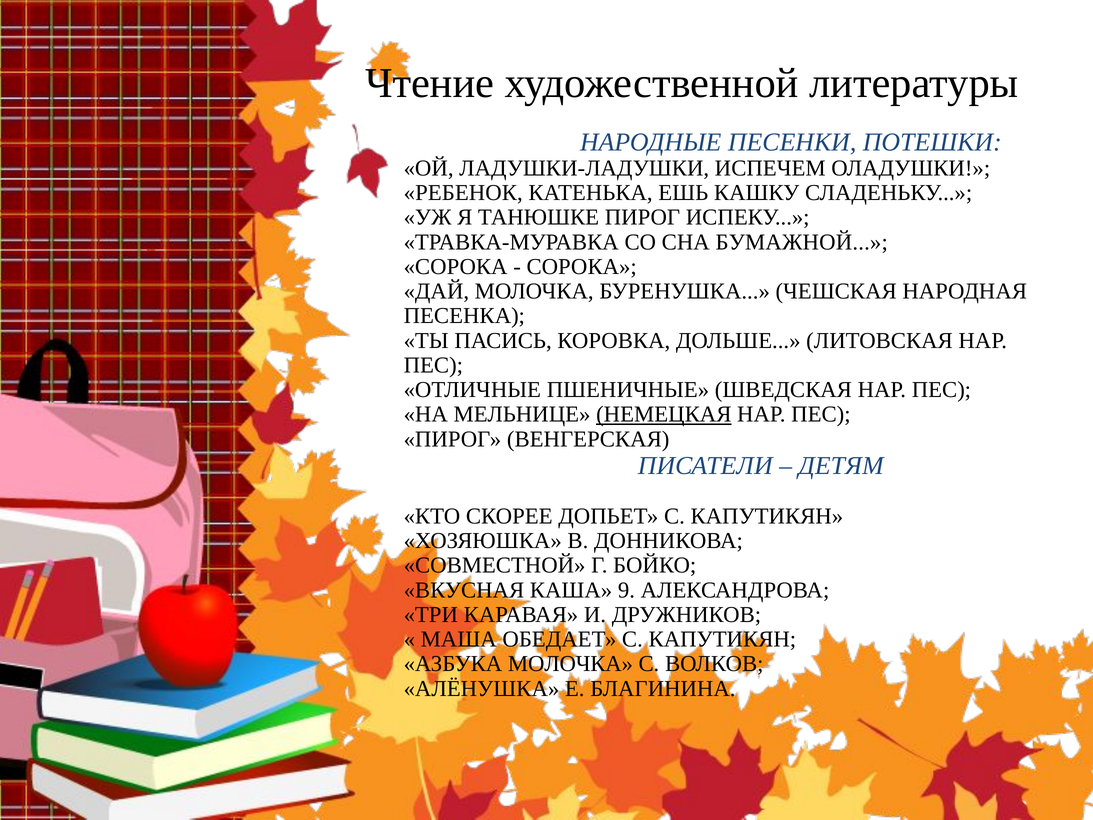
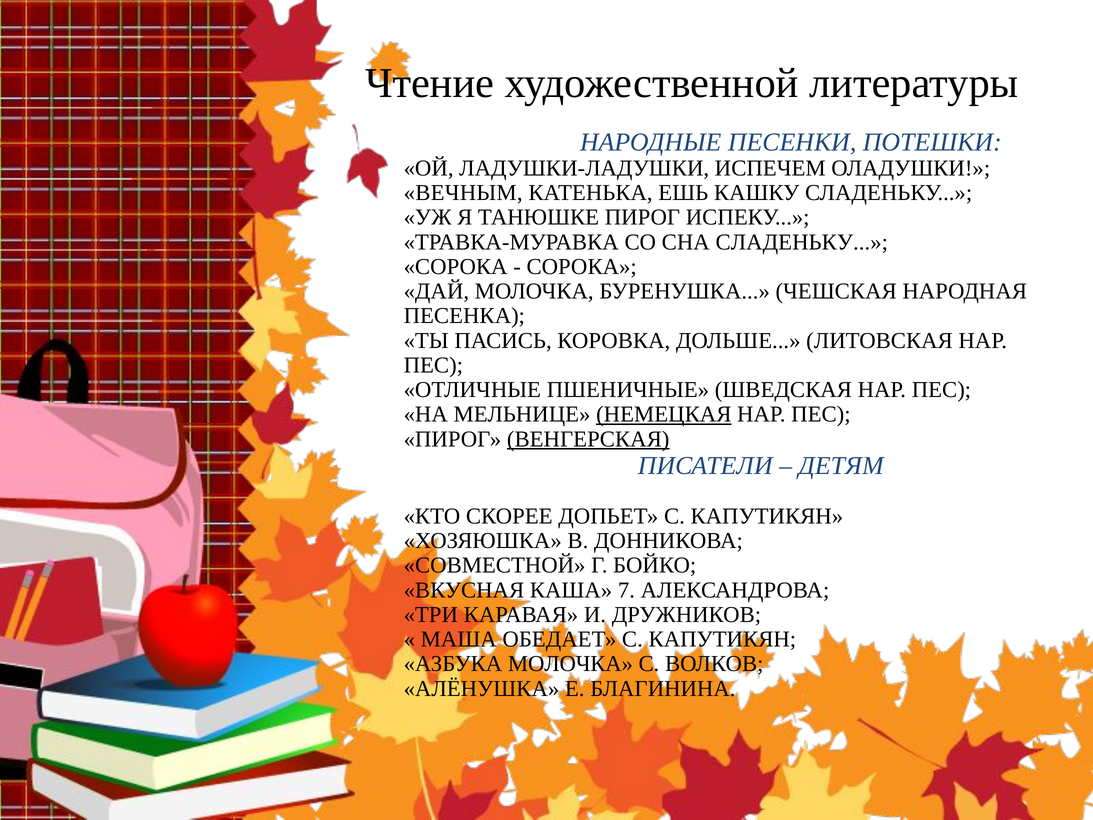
РЕБЕНОК: РЕБЕНОК -> ВЕЧНЫМ
СНА БУМАЖНОЙ: БУМАЖНОЙ -> СЛАДЕНЬКУ
ВЕНГЕРСКАЯ underline: none -> present
9: 9 -> 7
